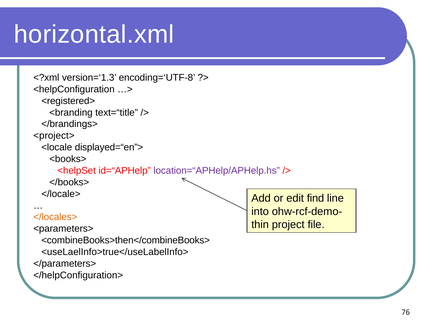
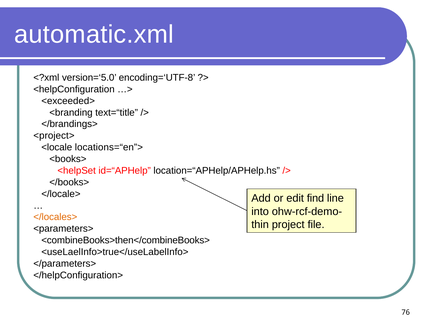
horizontal.xml: horizontal.xml -> automatic.xml
version=‘1.3: version=‘1.3 -> version=‘5.0
<registered>: <registered> -> <exceeded>
displayed=“en”>: displayed=“en”> -> locations=“en”>
location=“APHelp/APHelp.hs colour: purple -> black
